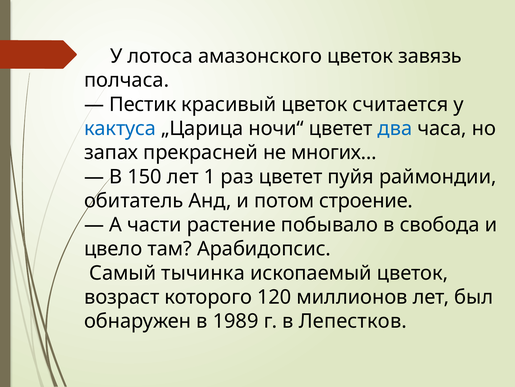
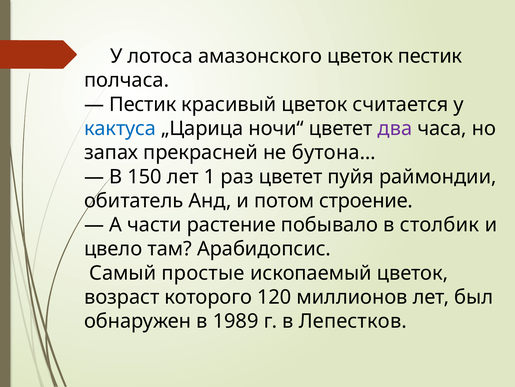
цветок завязь: завязь -> пестик
два colour: blue -> purple
многих…: многих… -> бутона…
свобода: свобода -> столбик
тычинка: тычинка -> простые
